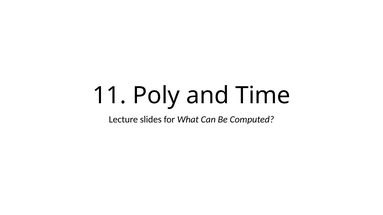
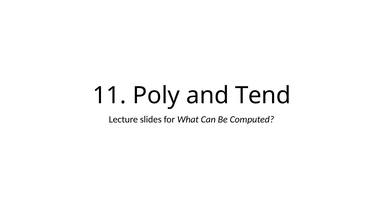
Time: Time -> Tend
